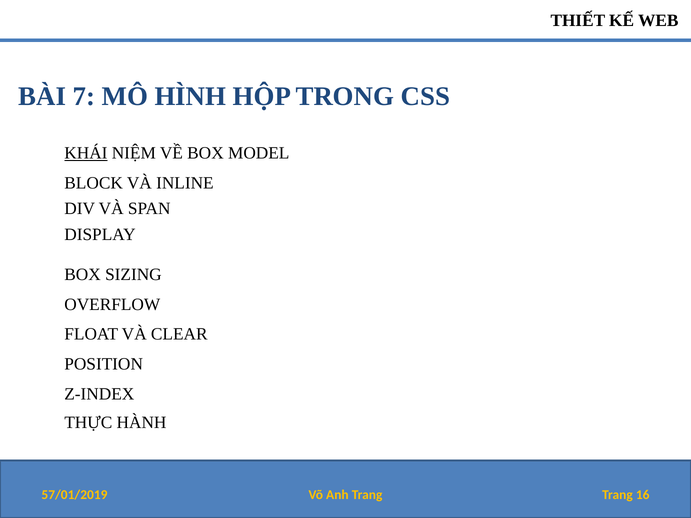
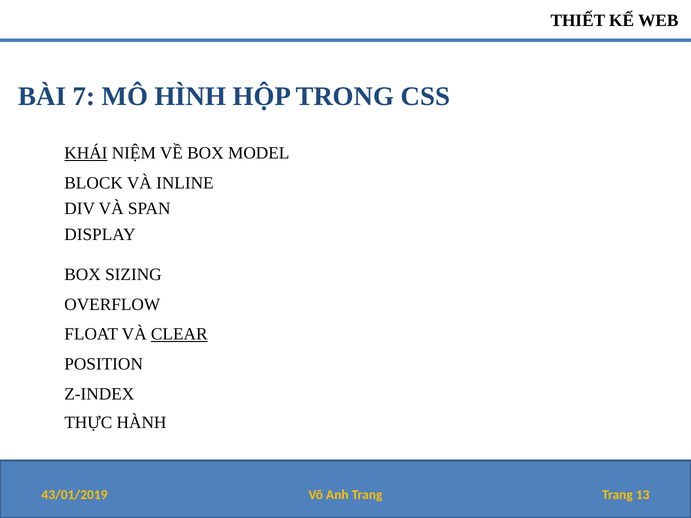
CLEAR underline: none -> present
57/01/2019: 57/01/2019 -> 43/01/2019
16: 16 -> 13
